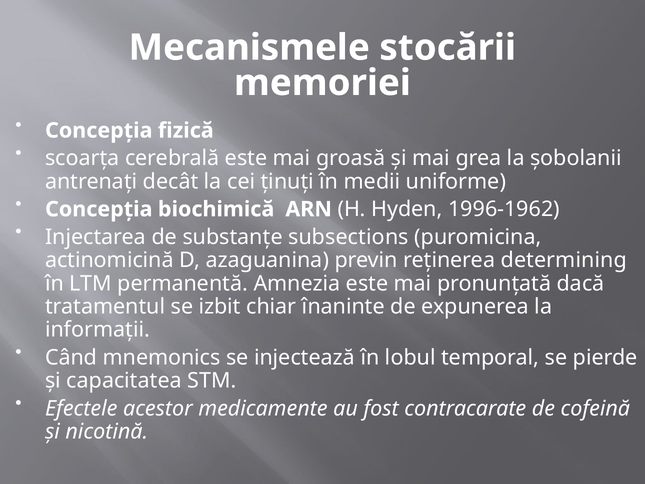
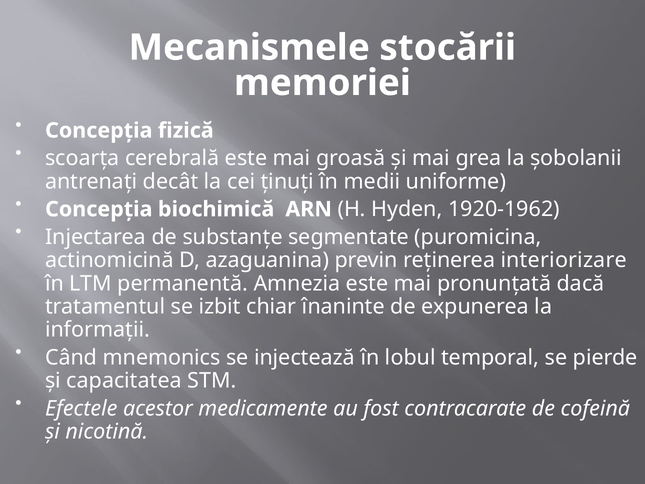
1996-1962: 1996-1962 -> 1920-1962
subsections: subsections -> segmentate
determining: determining -> interiorizare
